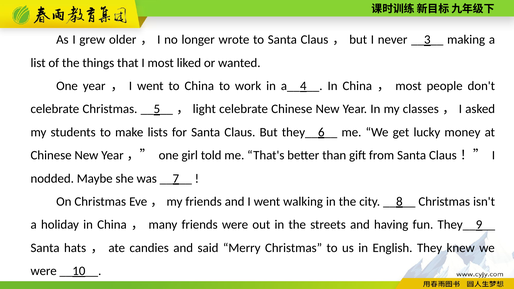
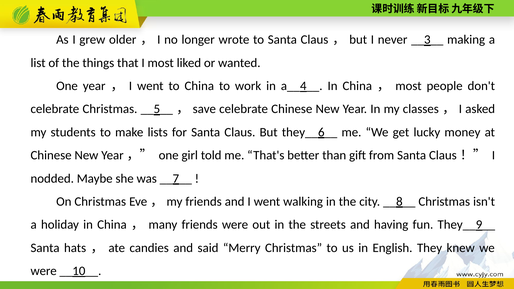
light: light -> save
